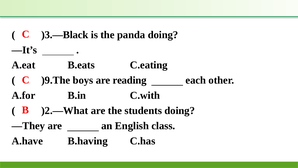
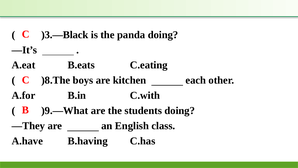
)9.The: )9.The -> )8.The
reading: reading -> kitchen
)2.—What: )2.—What -> )9.—What
